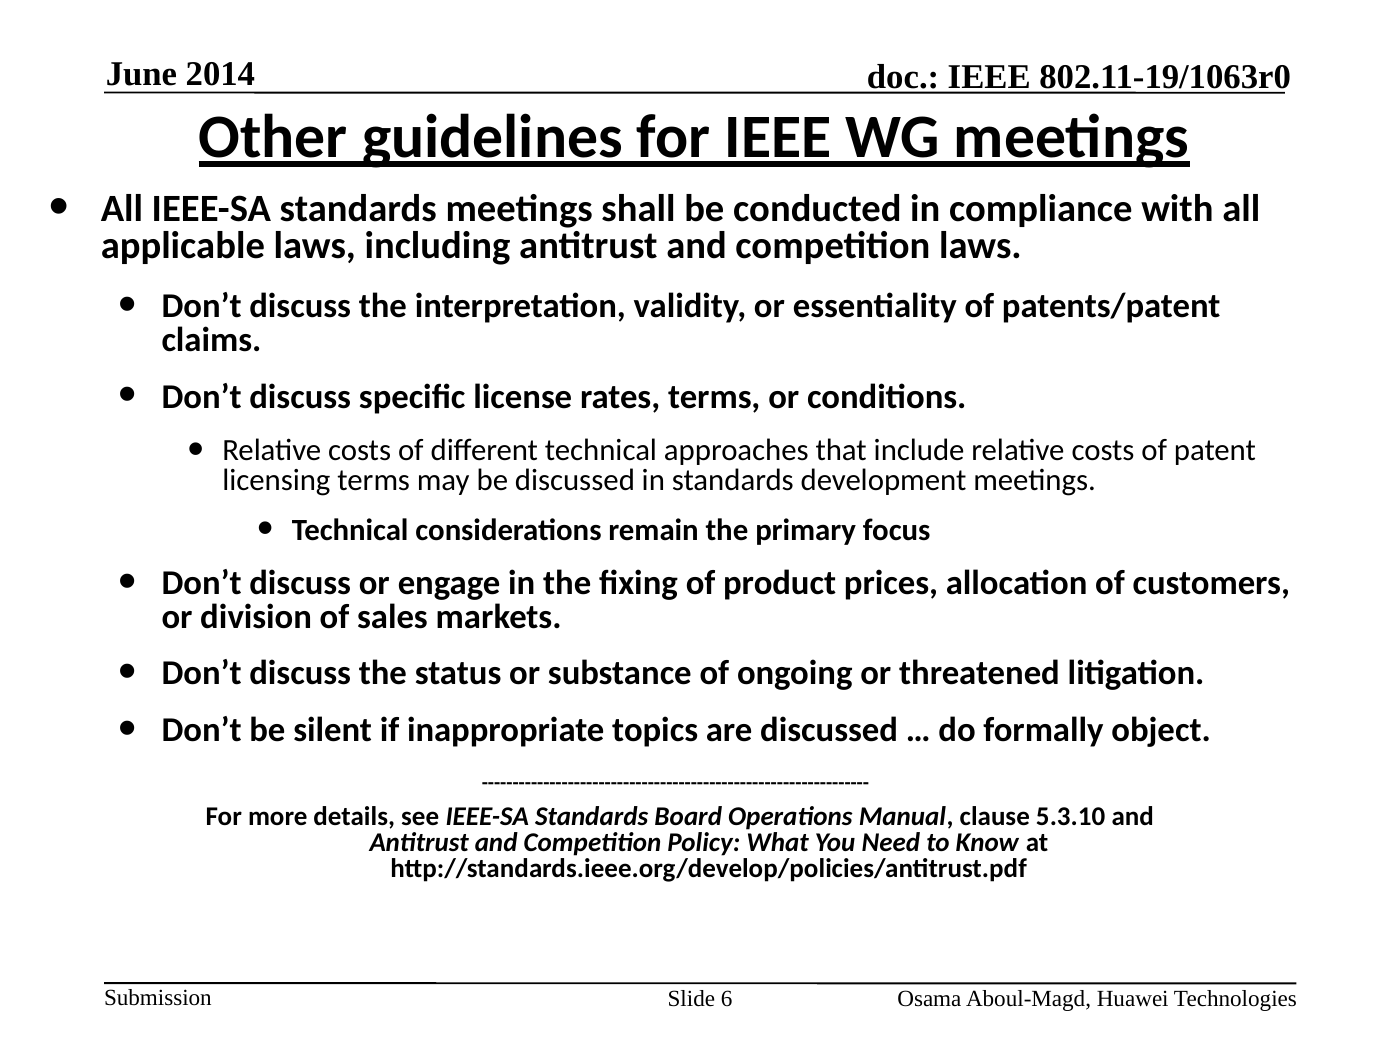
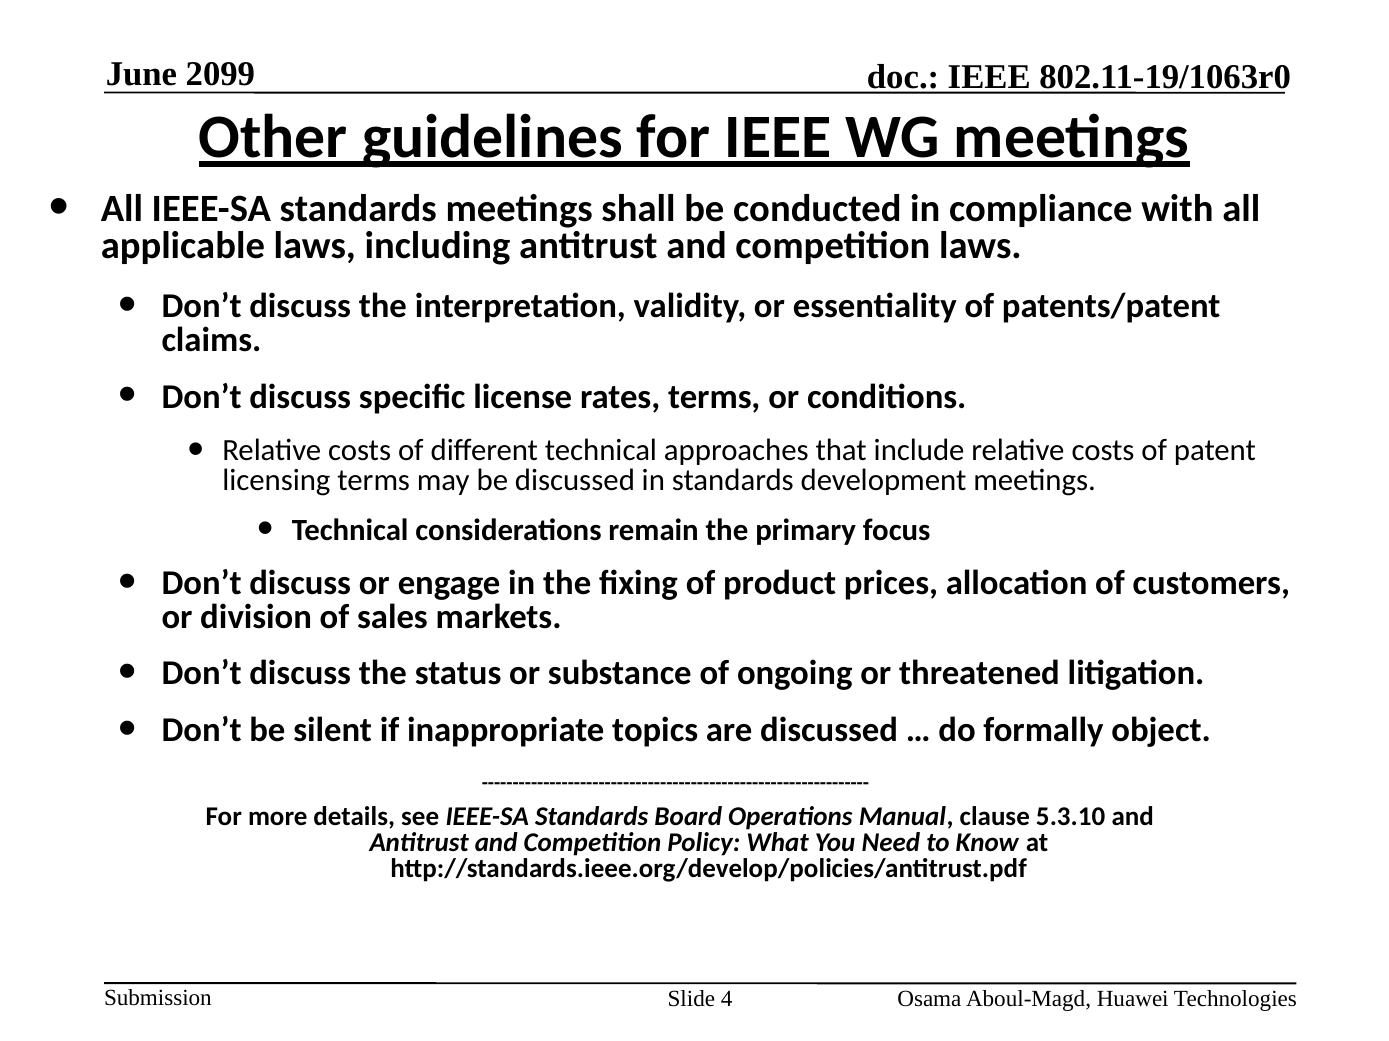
2014: 2014 -> 2099
6: 6 -> 4
